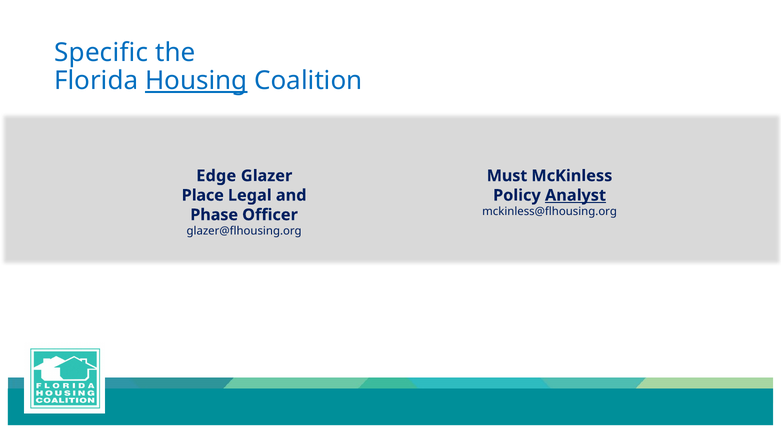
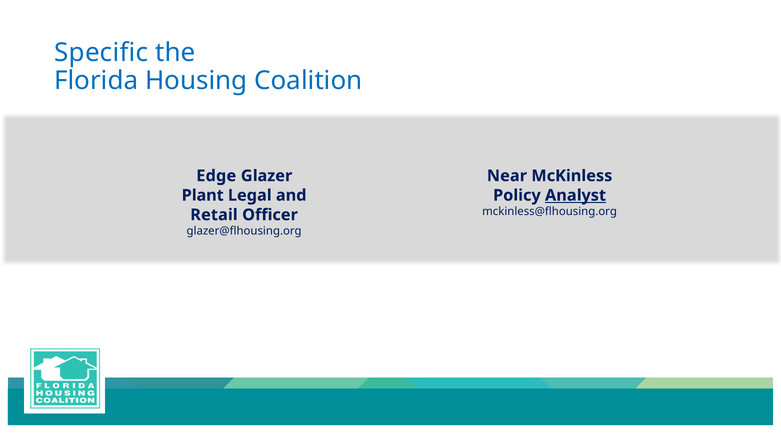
Housing underline: present -> none
Must: Must -> Near
Place: Place -> Plant
Phase: Phase -> Retail
